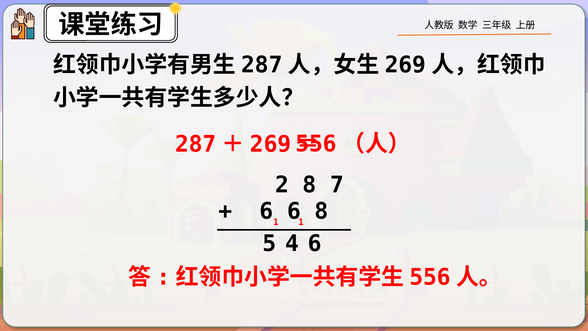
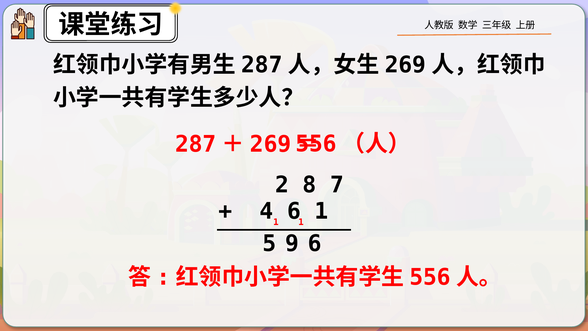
6 at (267, 211): 6 -> 4
6 8: 8 -> 1
4: 4 -> 9
